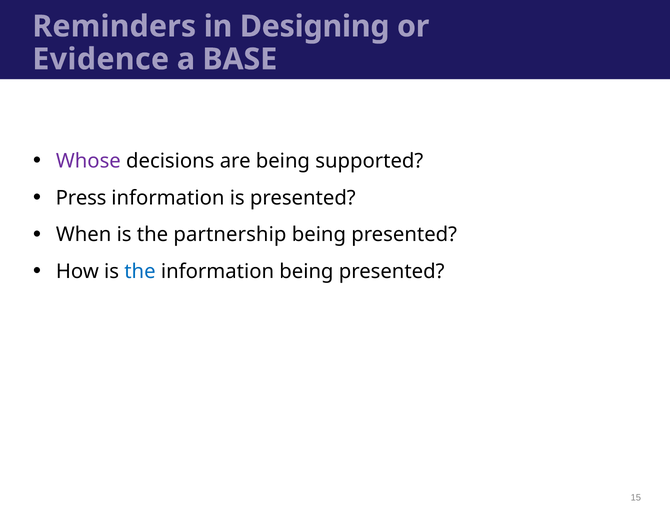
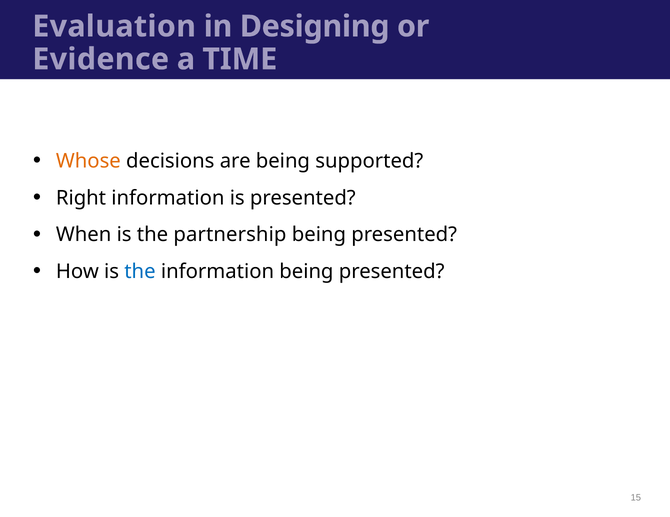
Reminders: Reminders -> Evaluation
BASE: BASE -> TIME
Whose colour: purple -> orange
Press: Press -> Right
